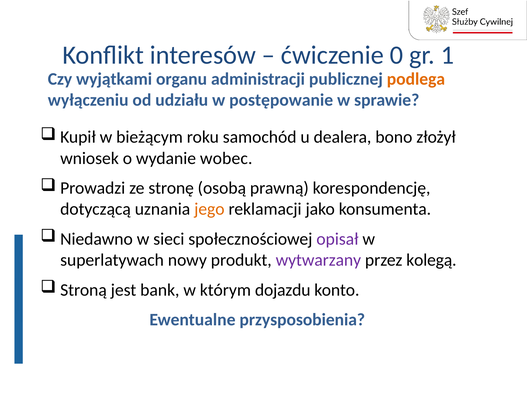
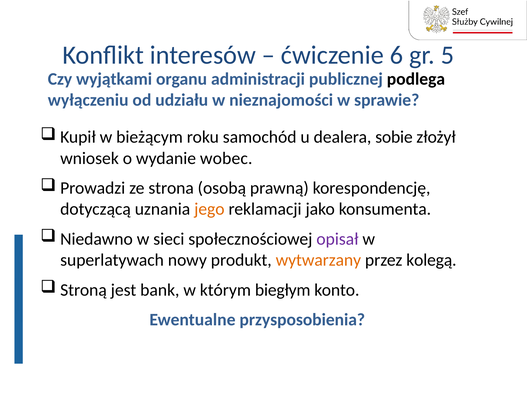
0: 0 -> 6
1: 1 -> 5
podlega colour: orange -> black
postępowanie: postępowanie -> nieznajomości
bono: bono -> sobie
stronę: stronę -> strona
wytwarzany colour: purple -> orange
dojazdu: dojazdu -> biegłym
